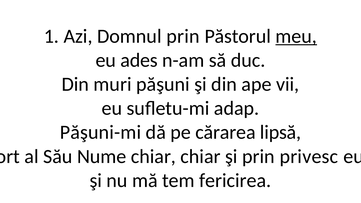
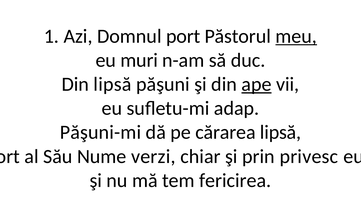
Domnul prin: prin -> port
ades: ades -> muri
Din muri: muri -> lipsă
ape underline: none -> present
Nume chiar: chiar -> verzi
